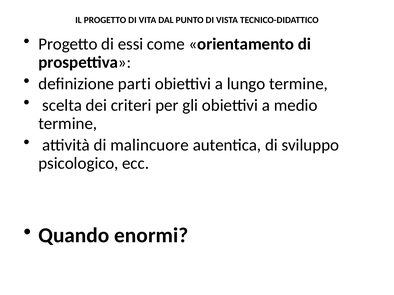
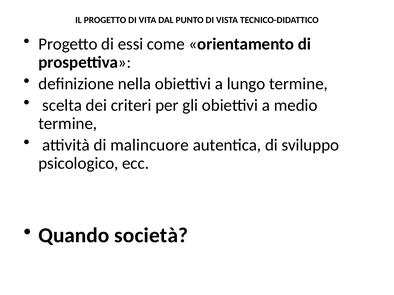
parti: parti -> nella
enormi: enormi -> società
